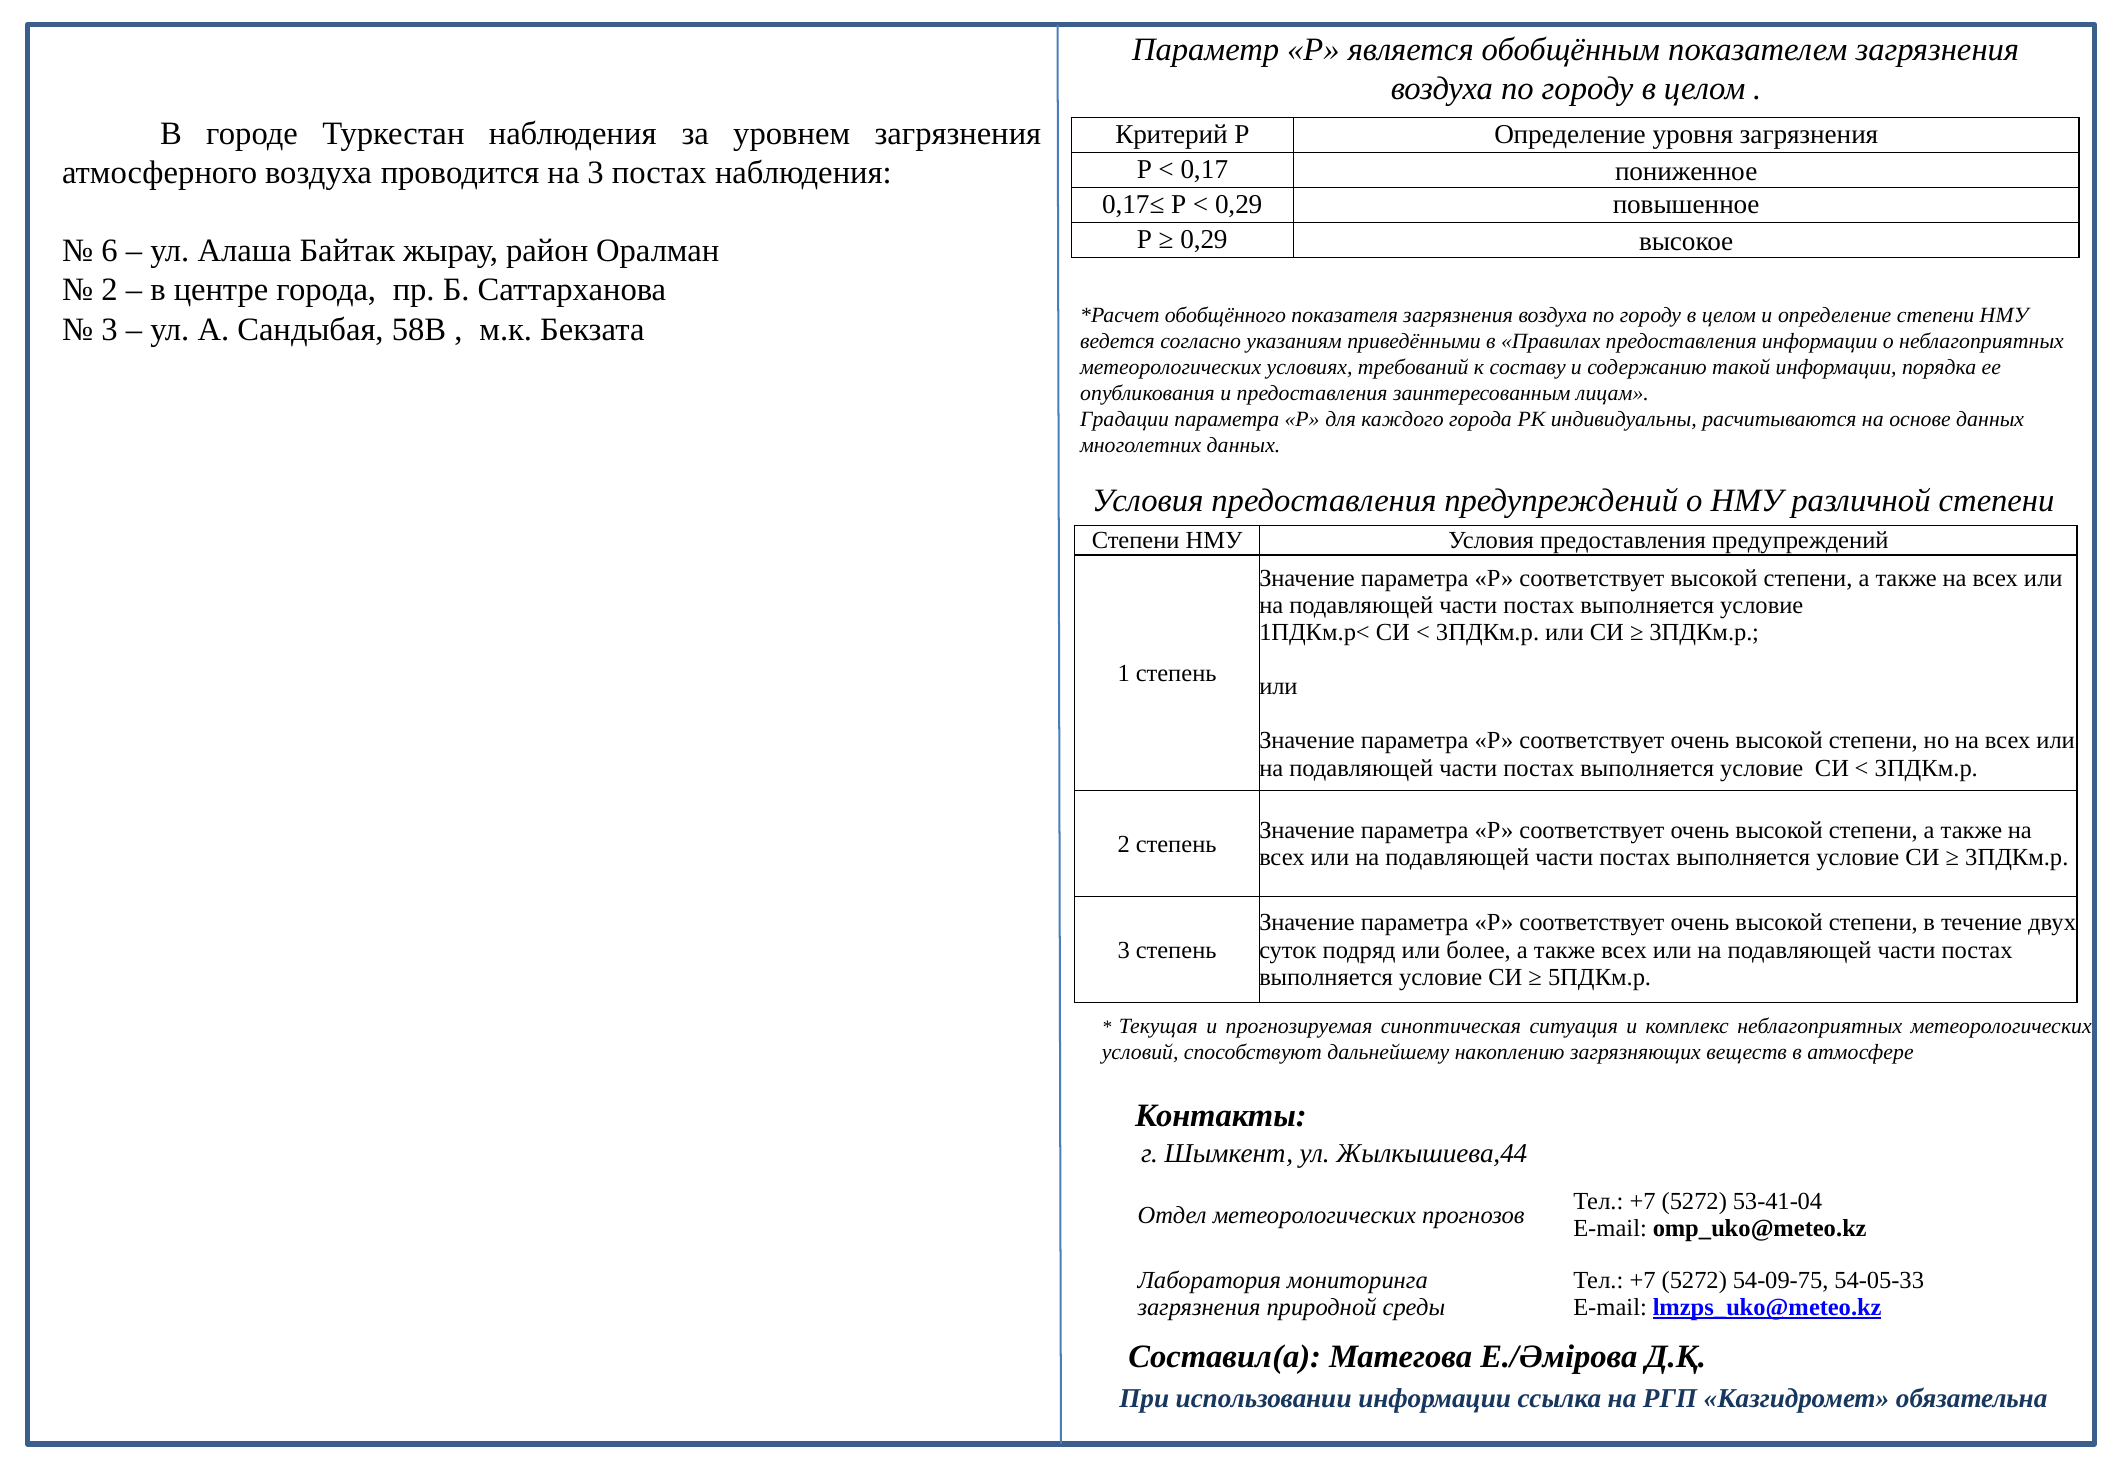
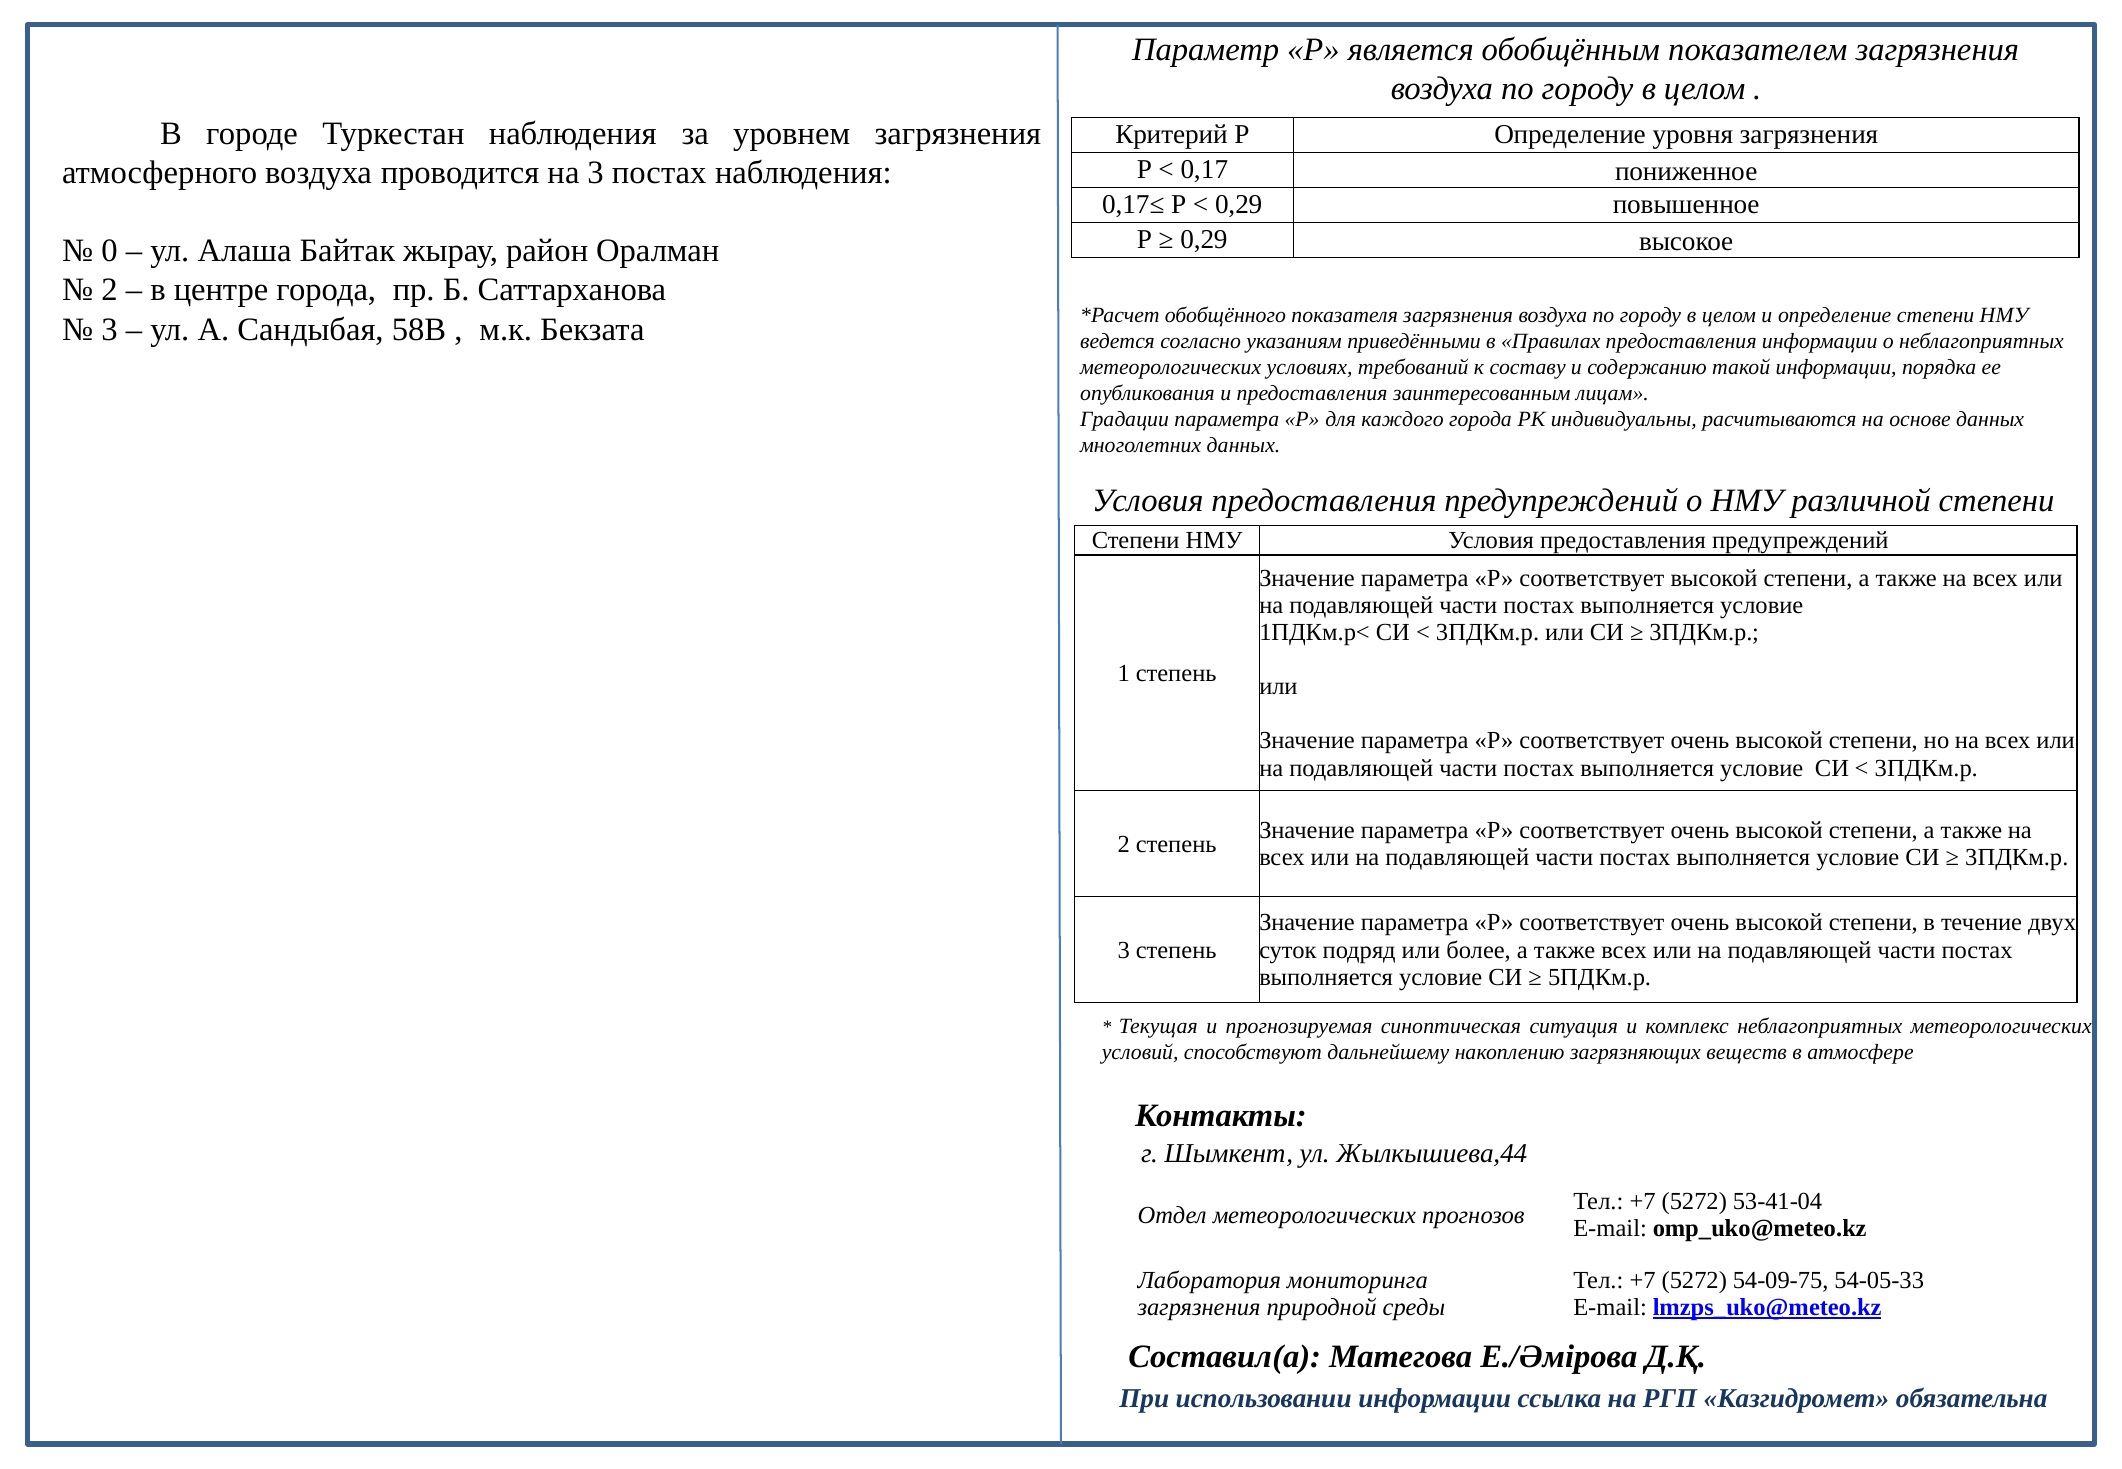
6: 6 -> 0
